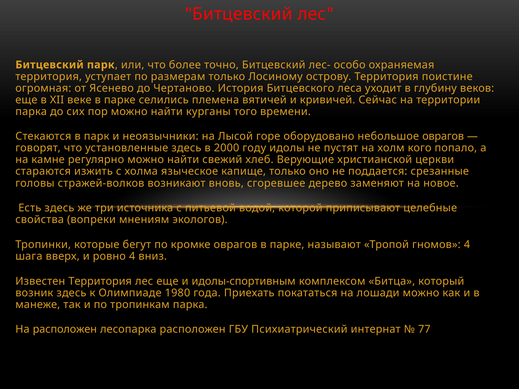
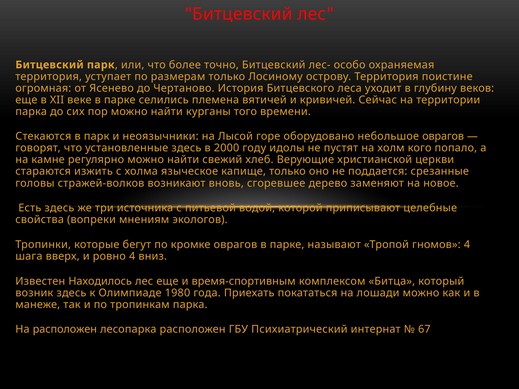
Известен Территория: Территория -> Находилось
идолы-спортивным: идолы-спортивным -> время-спортивным
77: 77 -> 67
